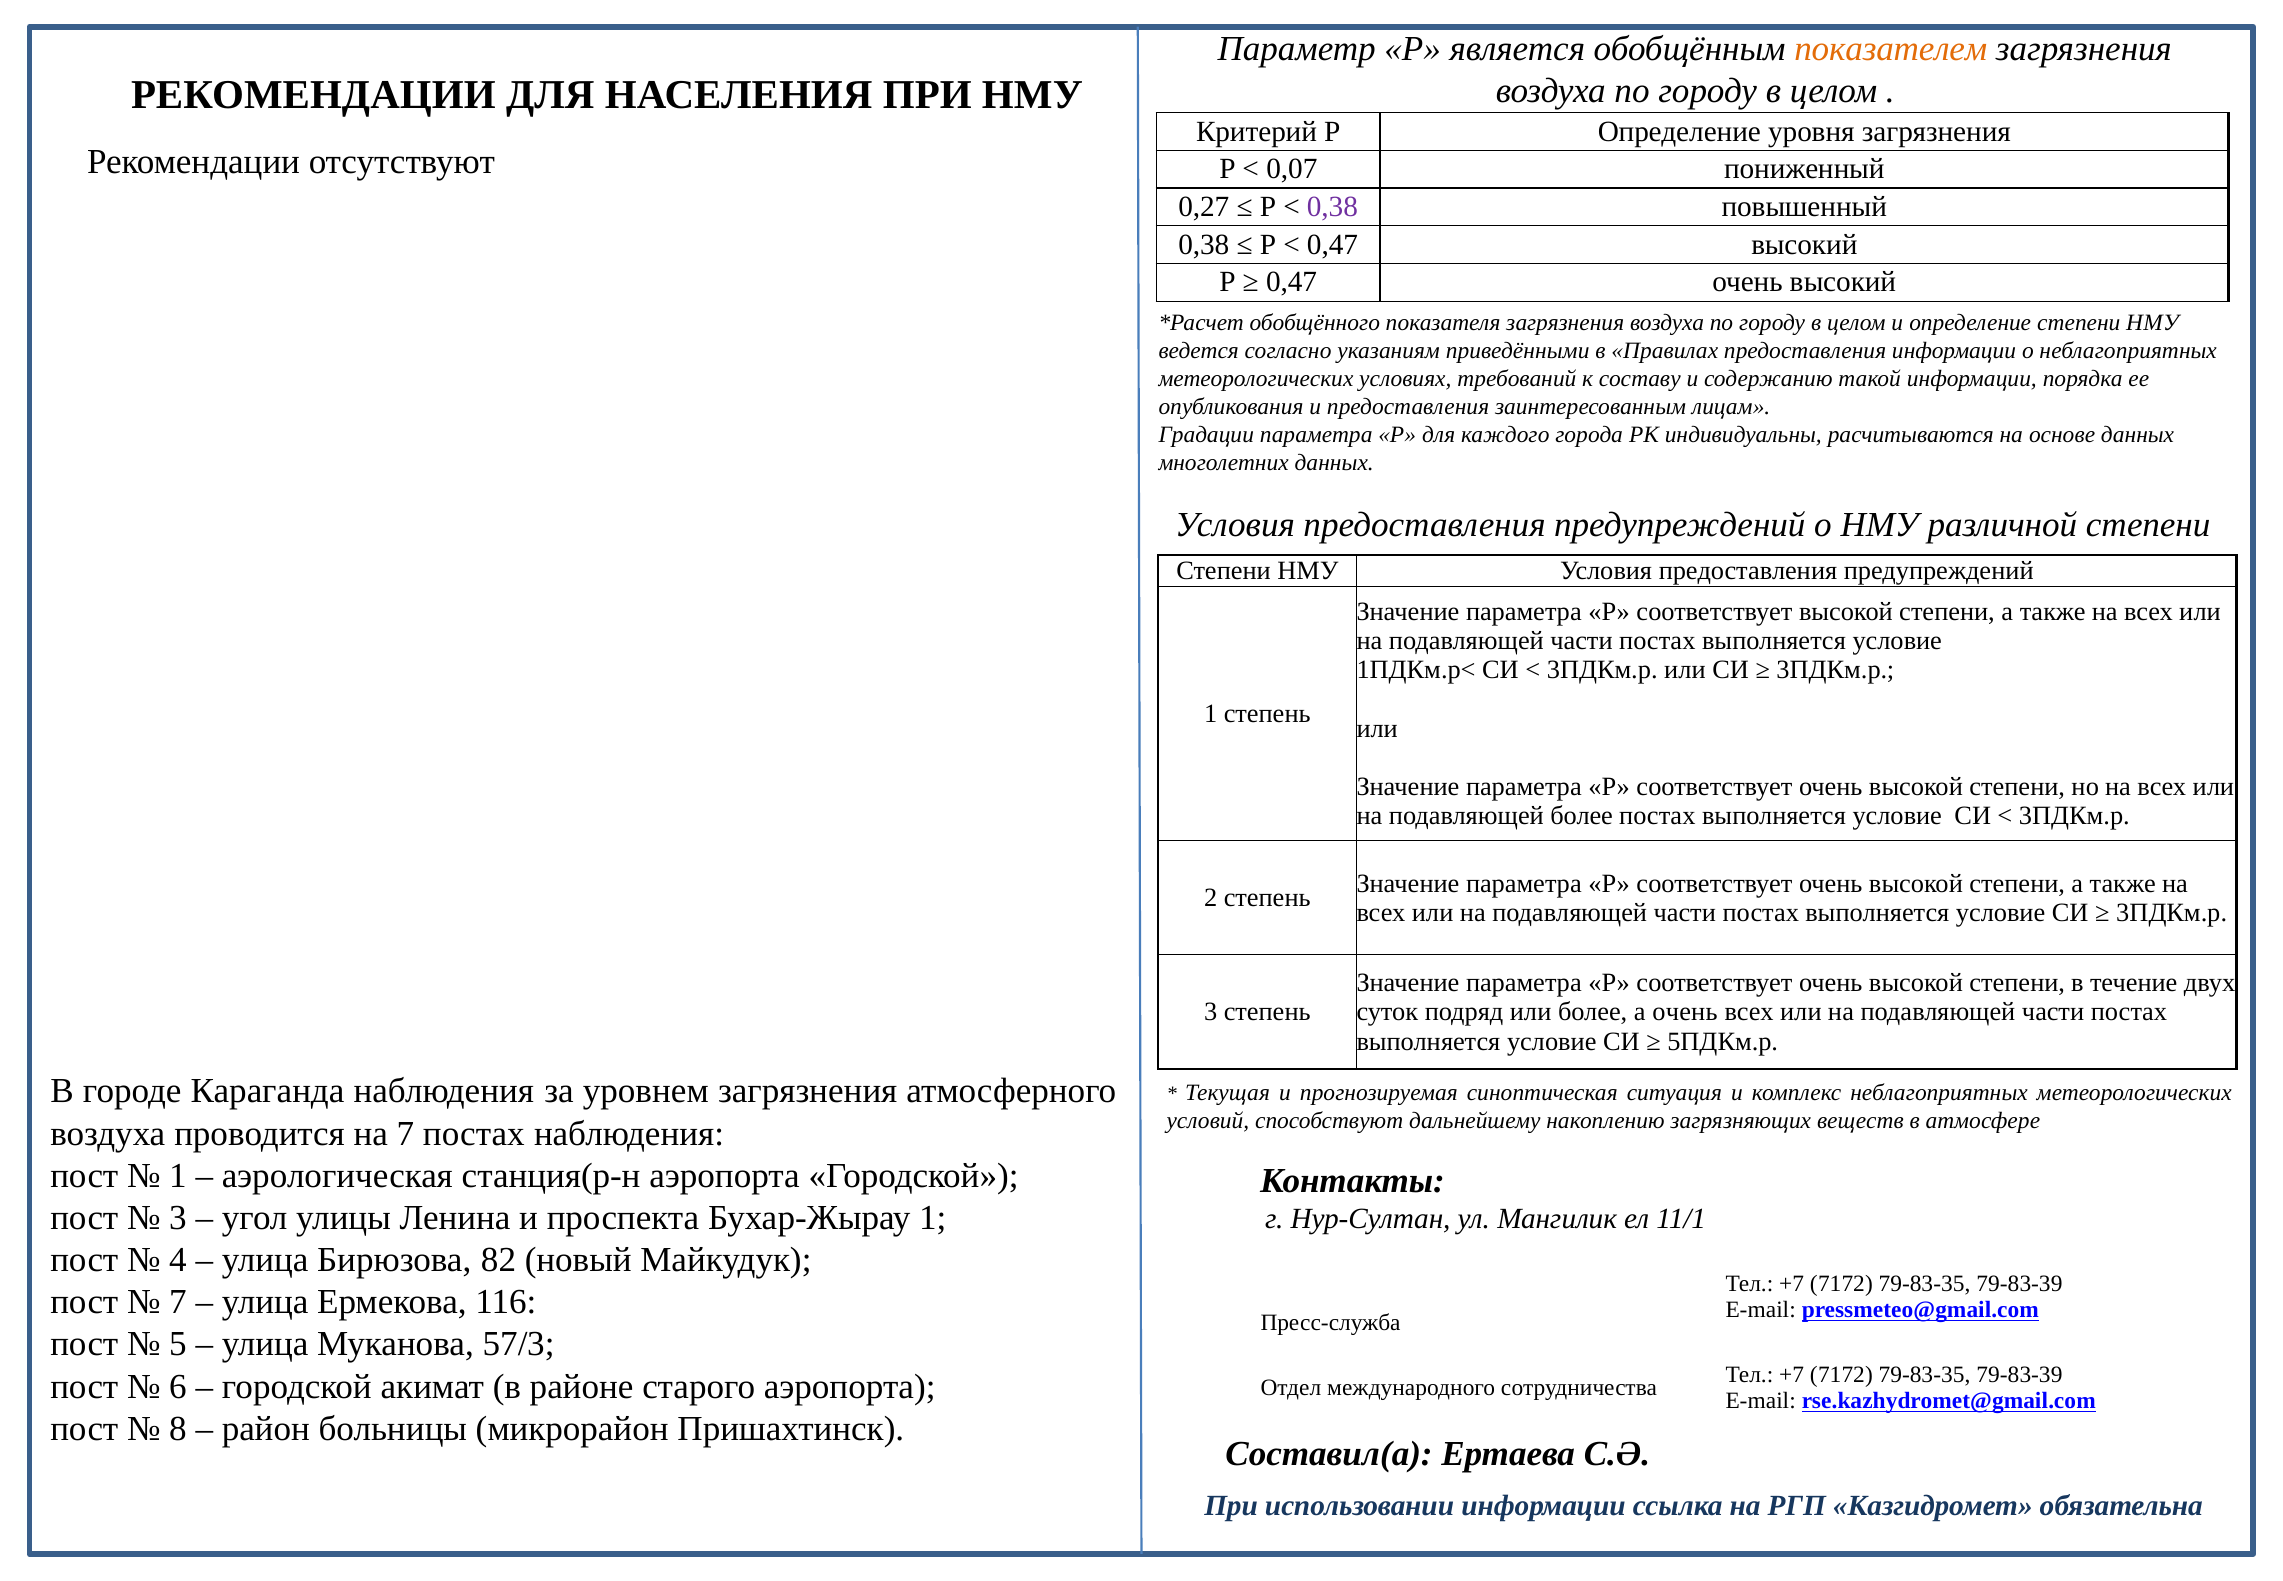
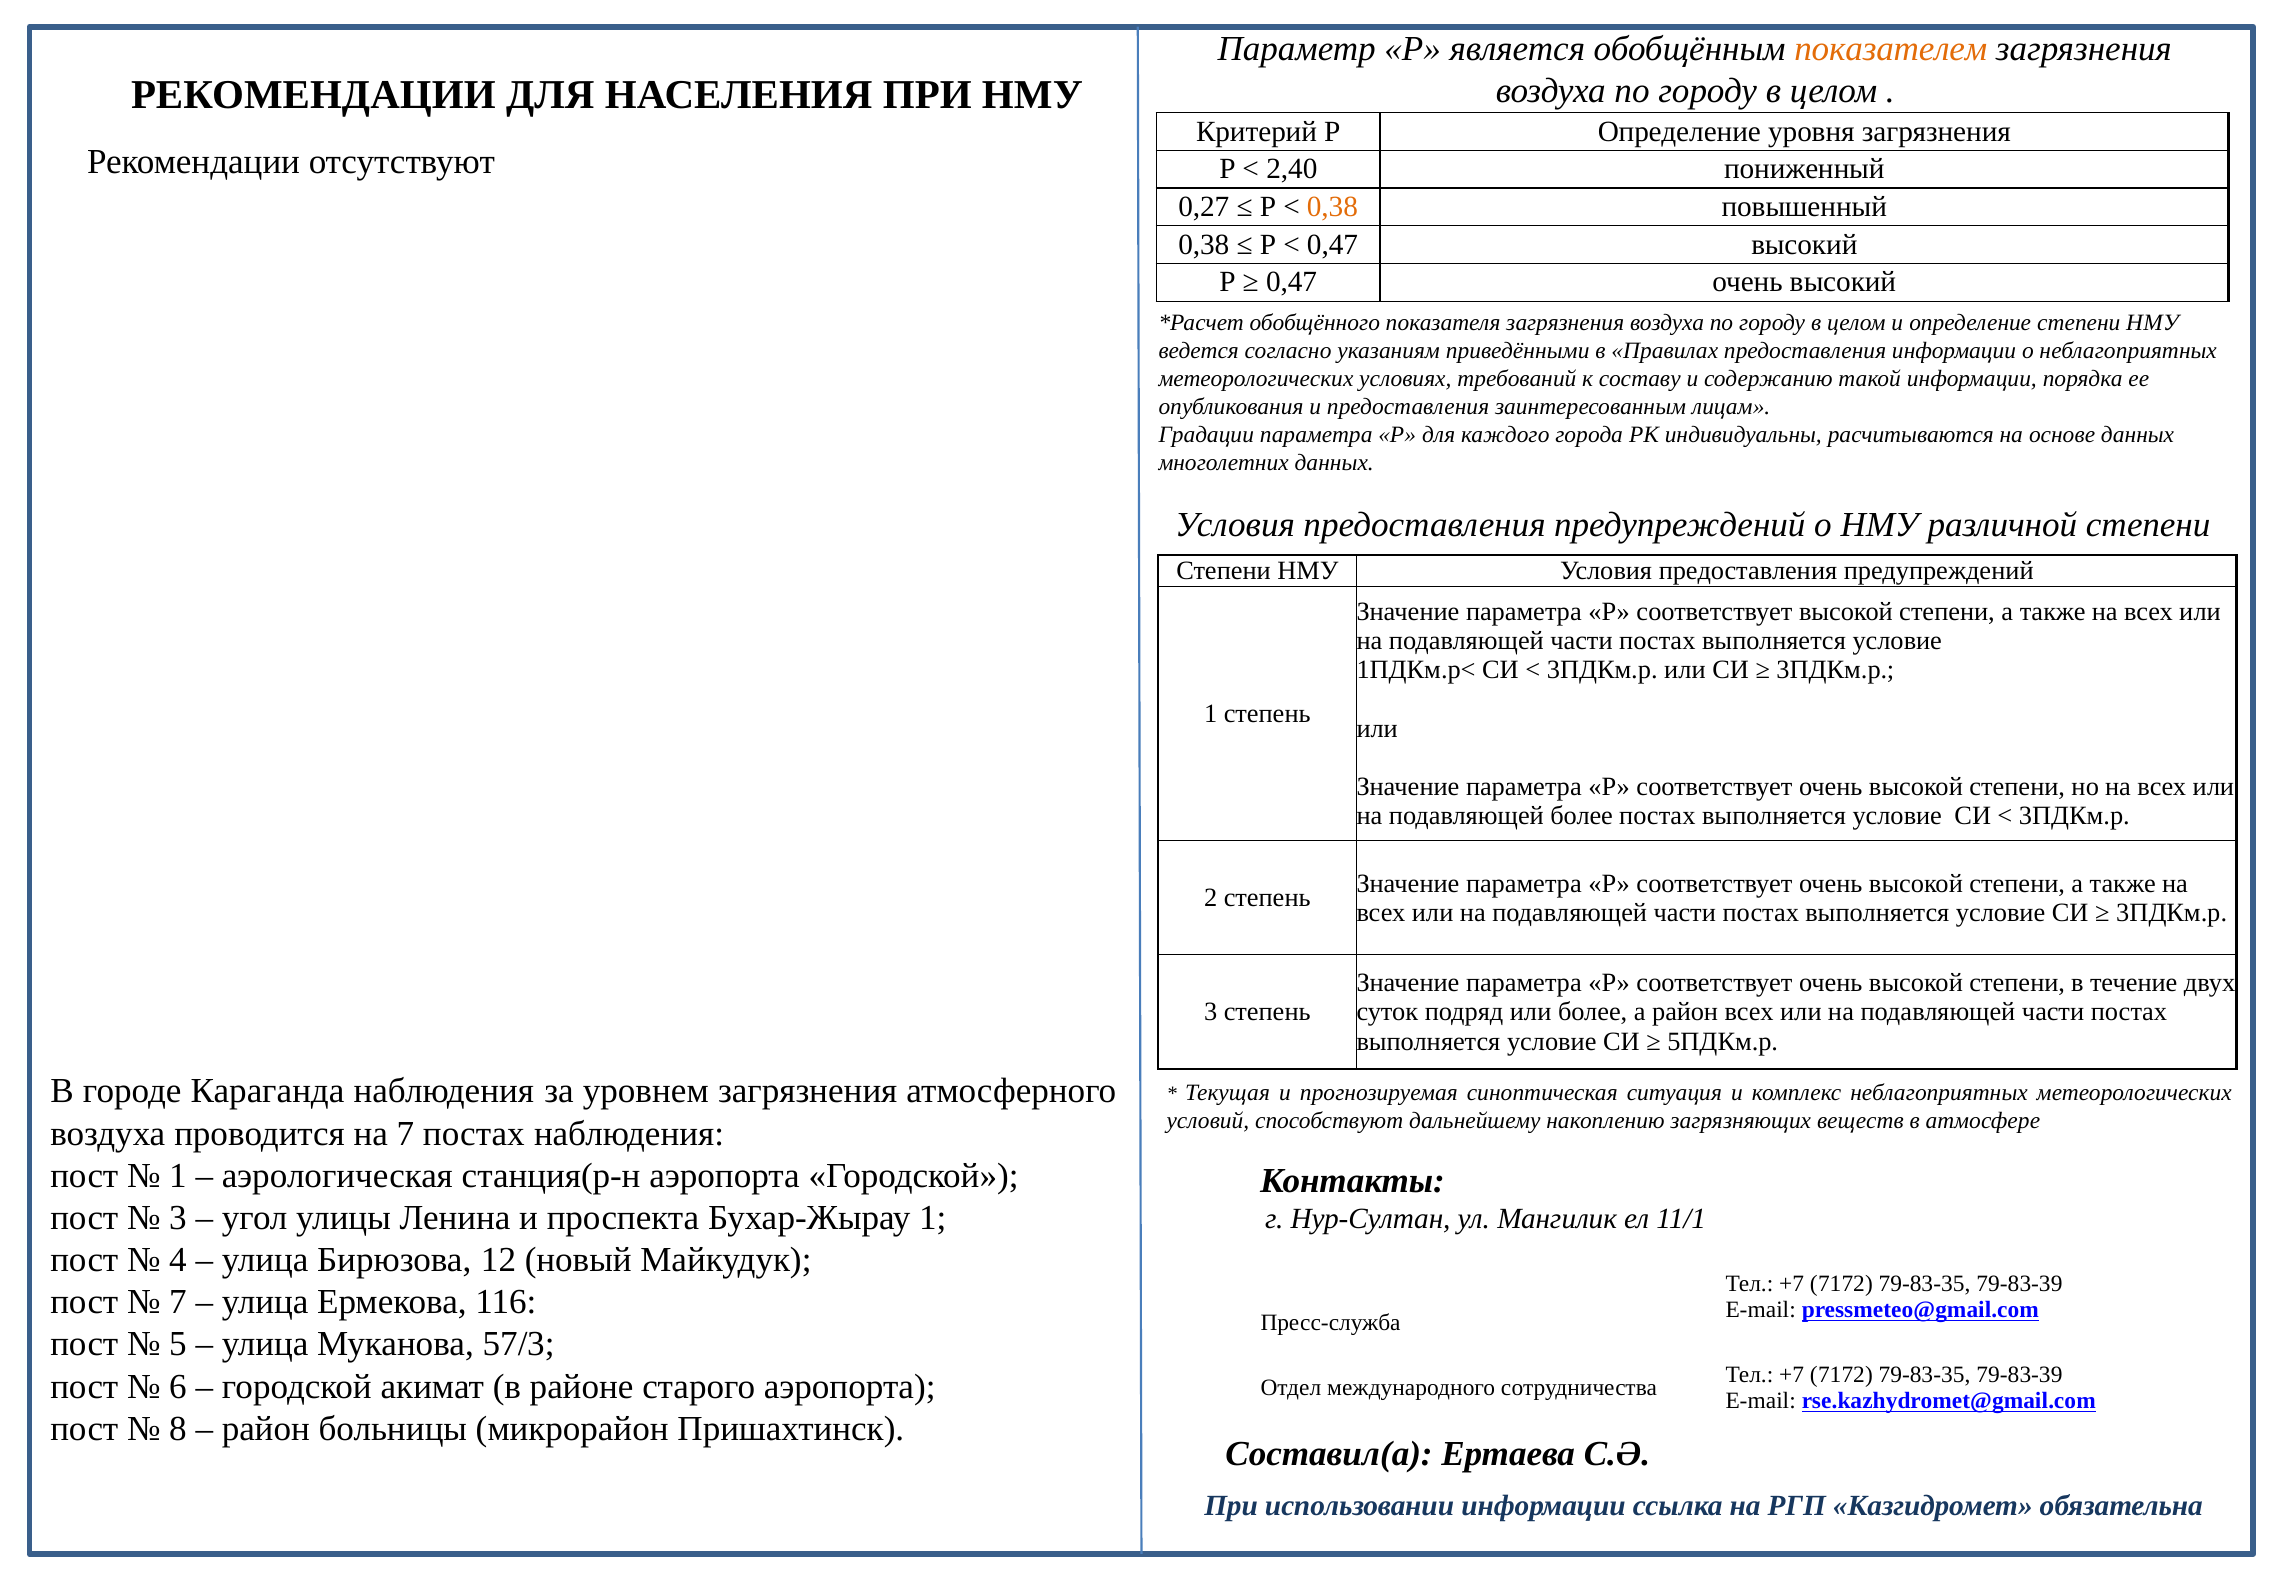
0,07: 0,07 -> 2,40
0,38 at (1332, 207) colour: purple -> orange
а очень: очень -> район
82: 82 -> 12
